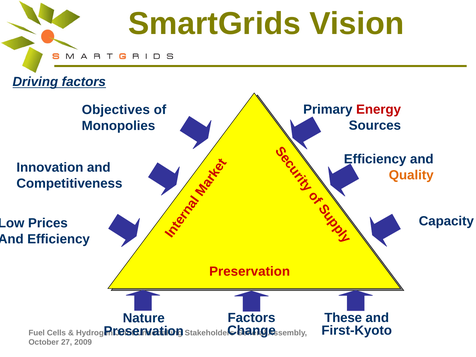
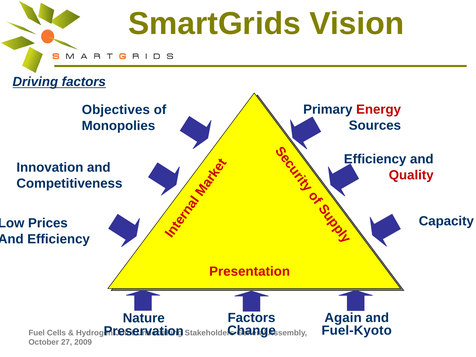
Quality colour: orange -> red
Preservation at (250, 272): Preservation -> Presentation
These: These -> Again
First-Kyoto: First-Kyoto -> Fuel-Kyoto
